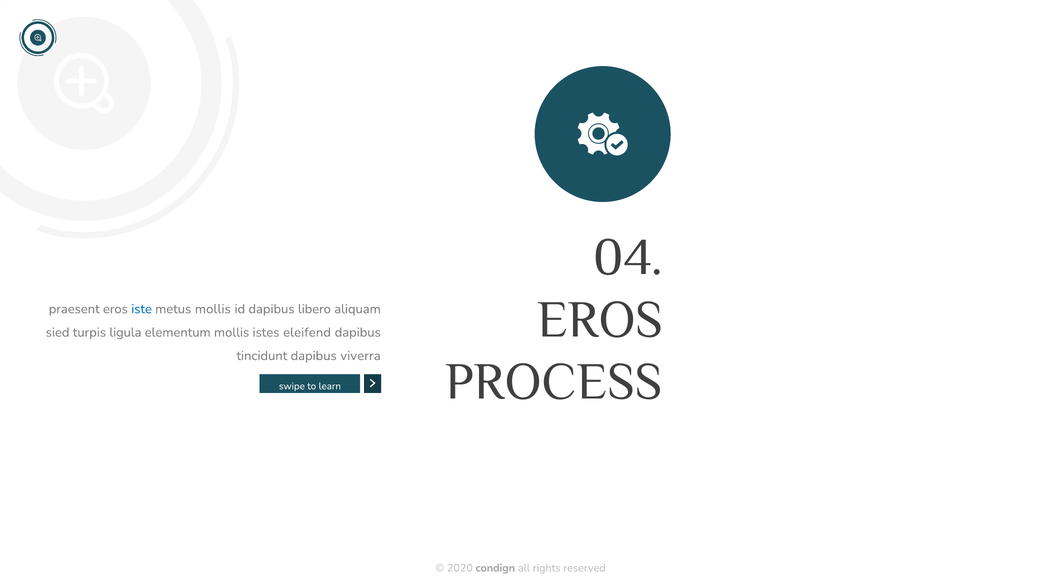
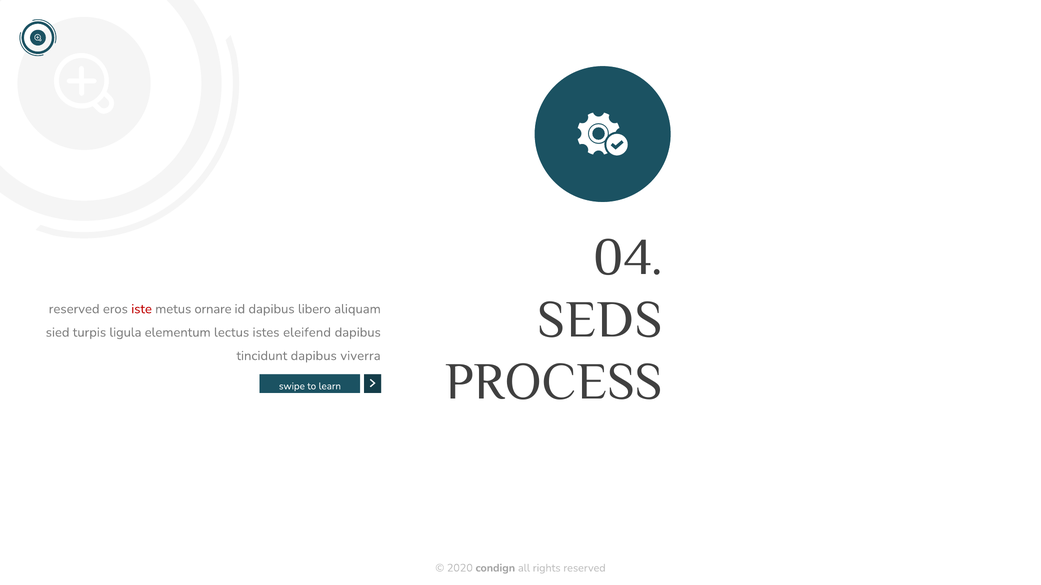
EROS at (600, 320): EROS -> SEDS
praesent at (74, 309): praesent -> reserved
iste colour: blue -> red
metus mollis: mollis -> ornare
elementum mollis: mollis -> lectus
